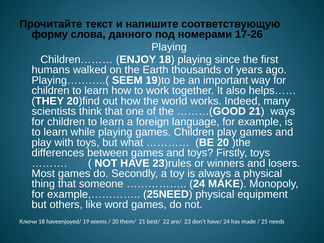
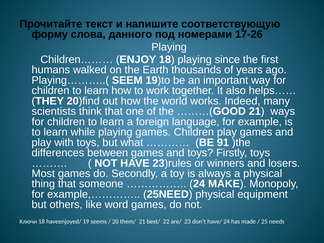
BE 20: 20 -> 91
